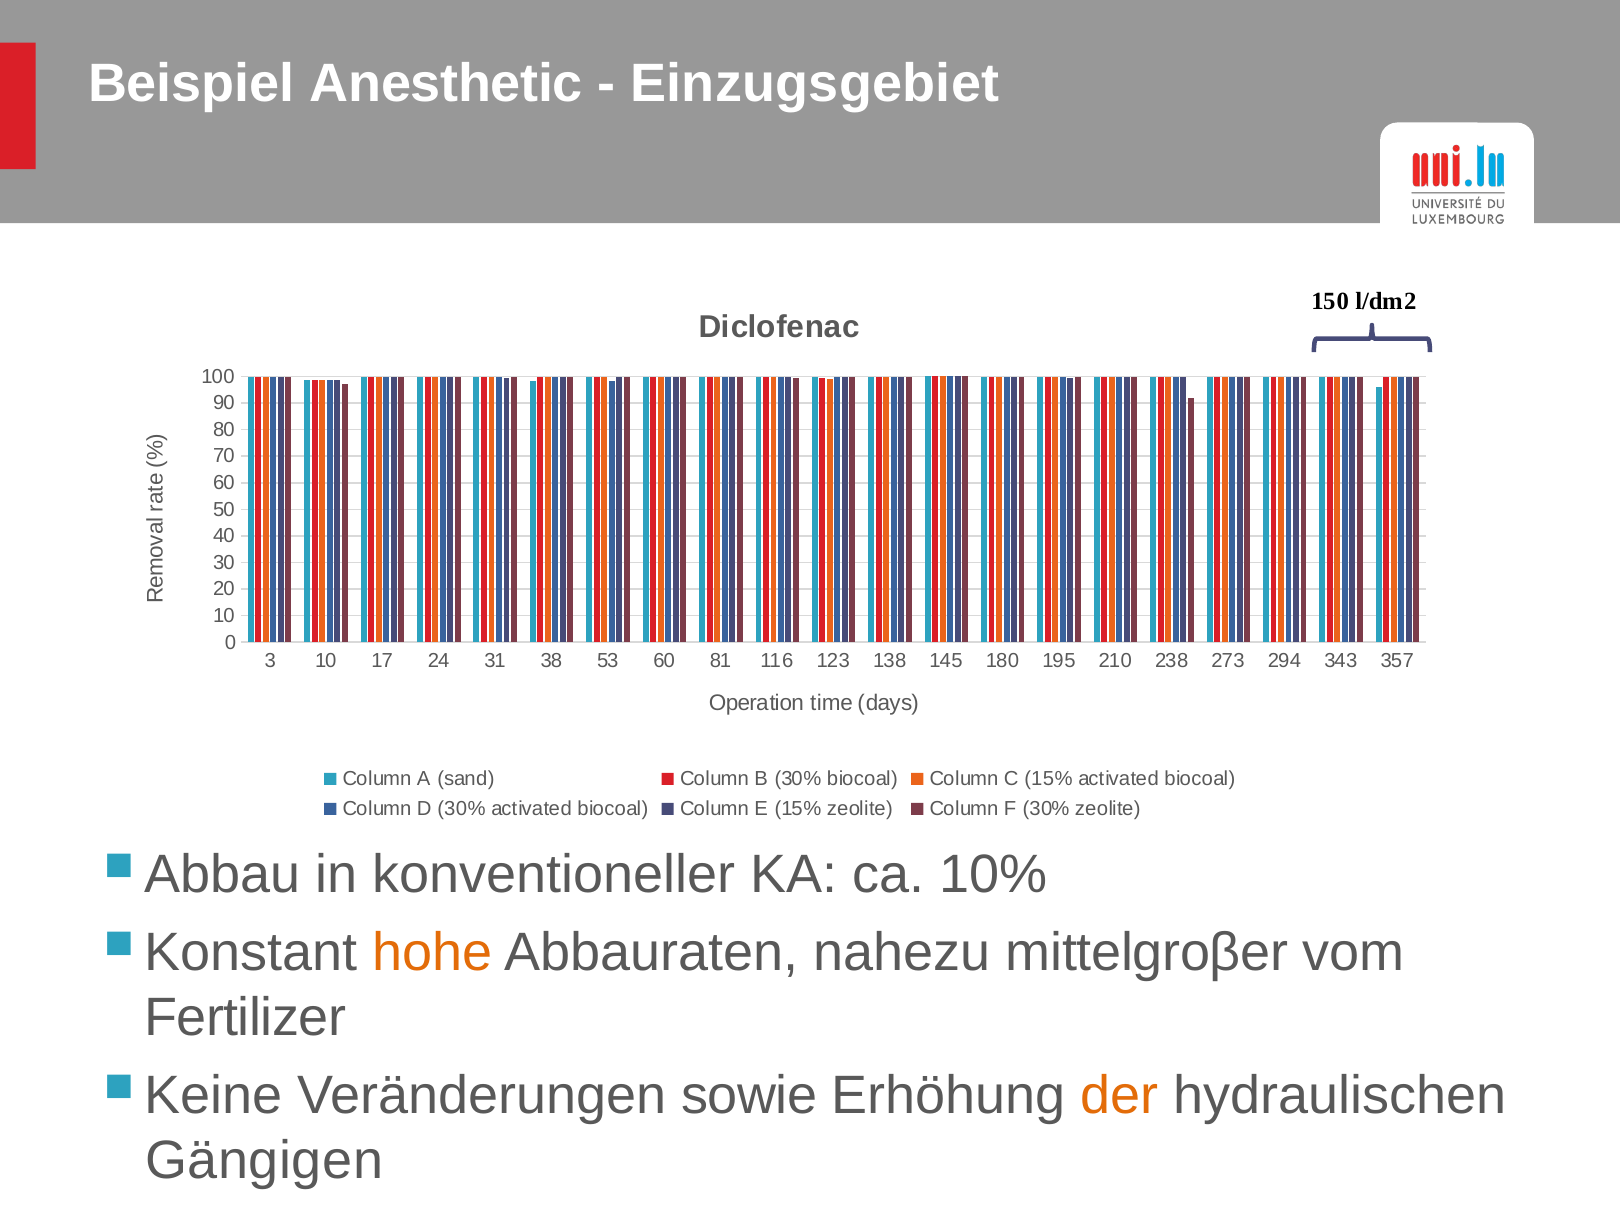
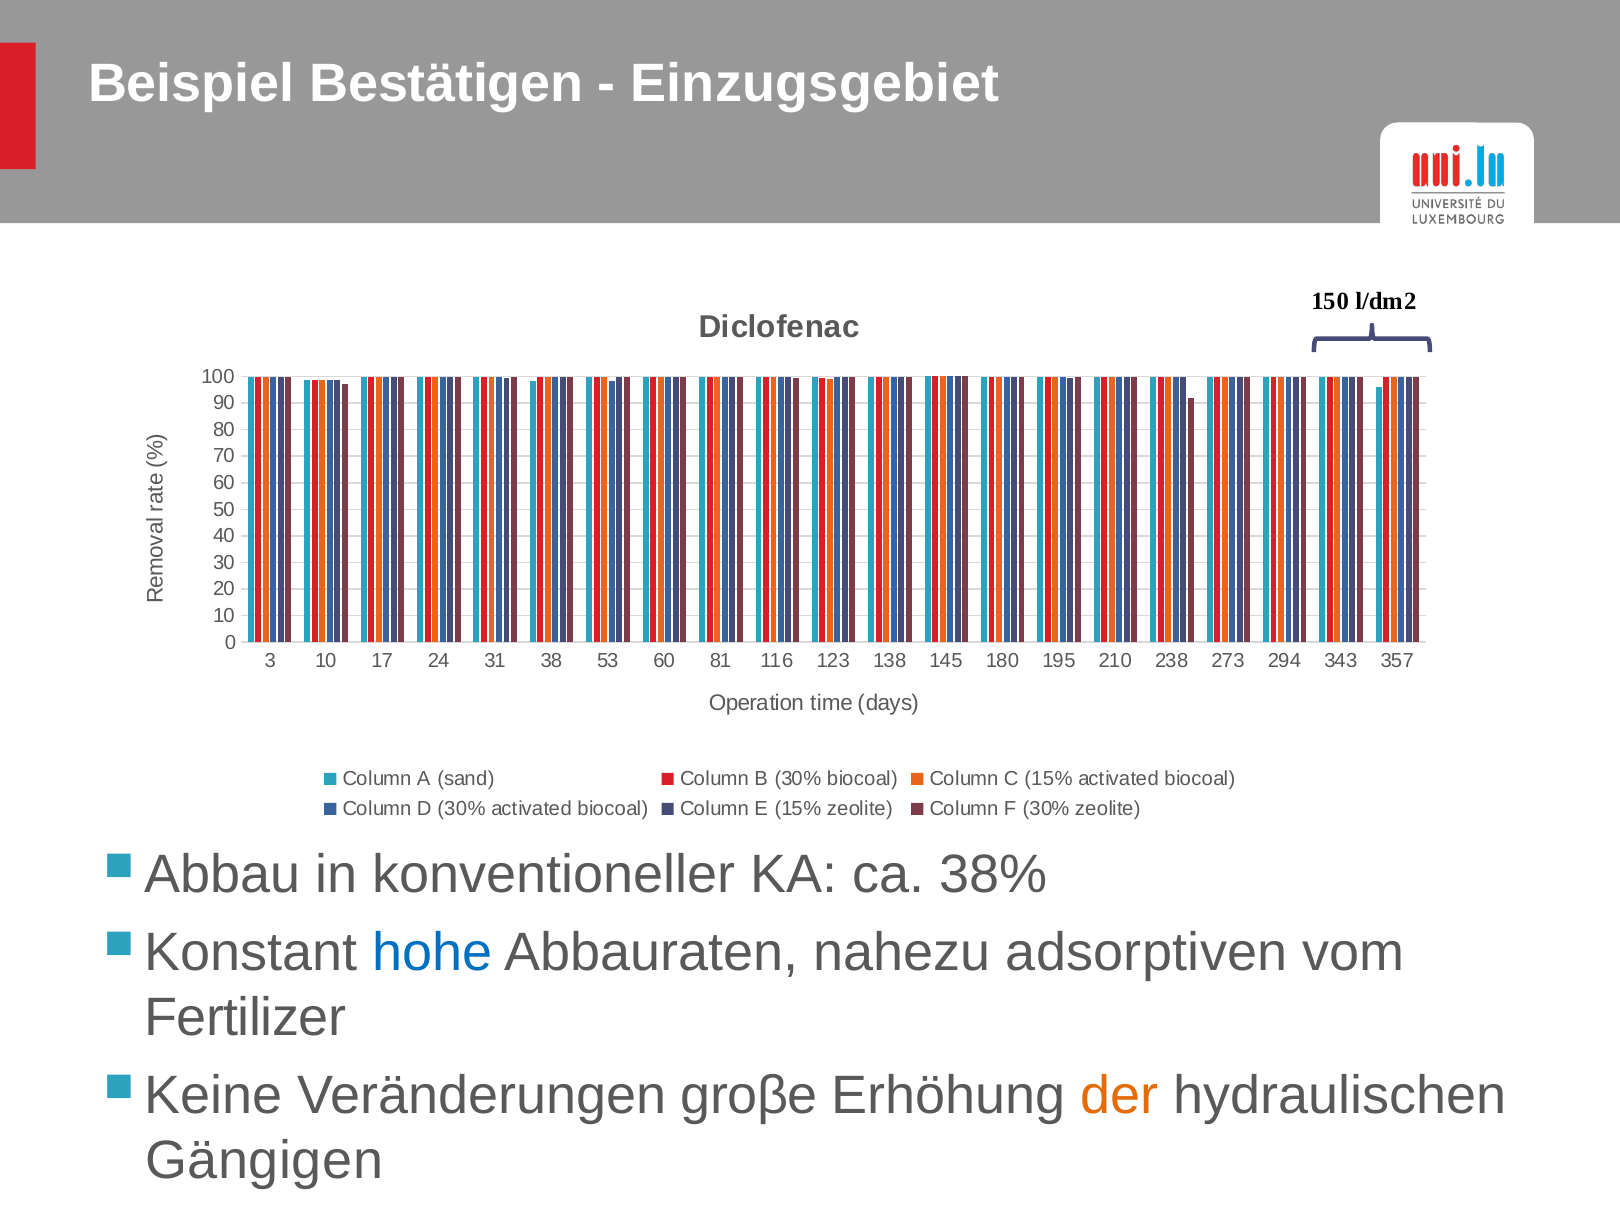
Anesthetic: Anesthetic -> Bestätigen
10%: 10% -> 38%
hohe colour: orange -> blue
mittelgroβer: mittelgroβer -> adsorptiven
sowie: sowie -> groβe
